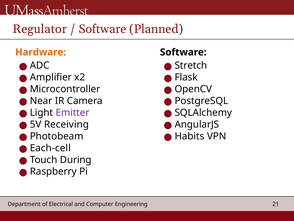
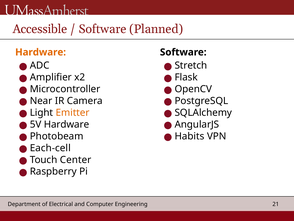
Regulator: Regulator -> Accessible
Emitter colour: purple -> orange
5V Receiving: Receiving -> Hardware
During: During -> Center
